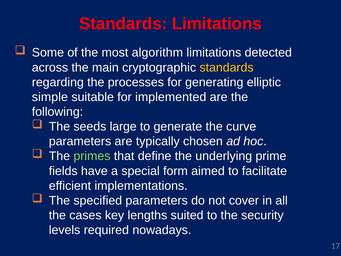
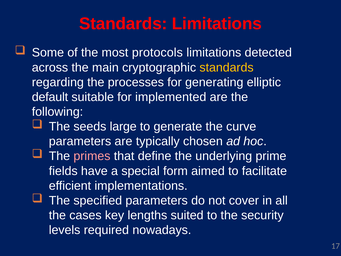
algorithm: algorithm -> protocols
simple: simple -> default
primes colour: light green -> pink
